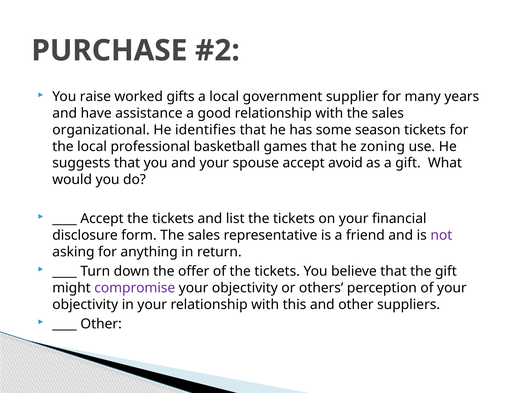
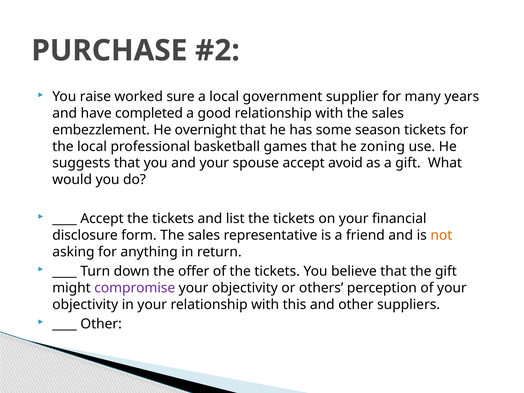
gifts: gifts -> sure
assistance: assistance -> completed
organizational: organizational -> embezzlement
identifies: identifies -> overnight
not colour: purple -> orange
